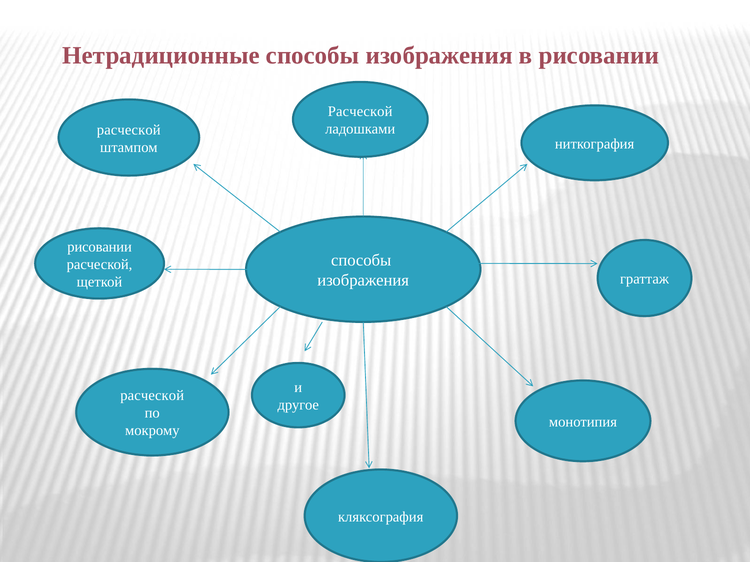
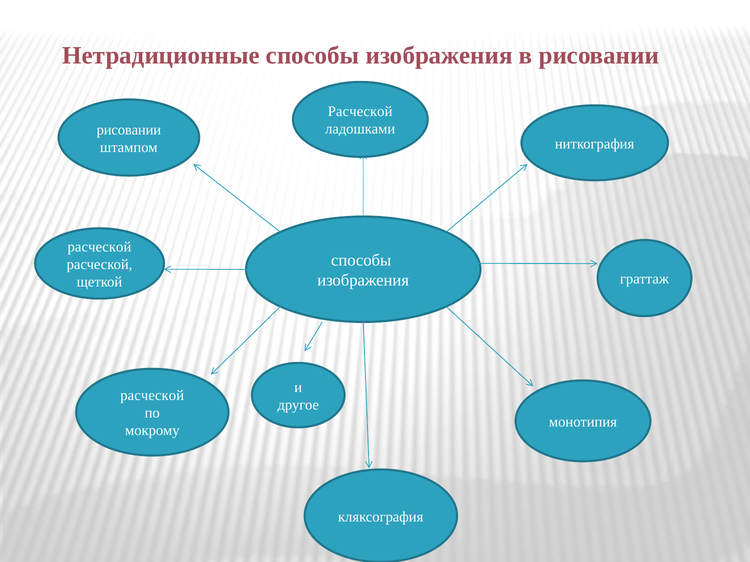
расческой at (129, 130): расческой -> рисовании
рисовании at (100, 247): рисовании -> расческой
